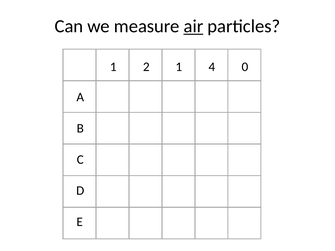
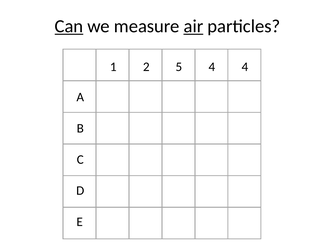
Can underline: none -> present
2 1: 1 -> 5
4 0: 0 -> 4
